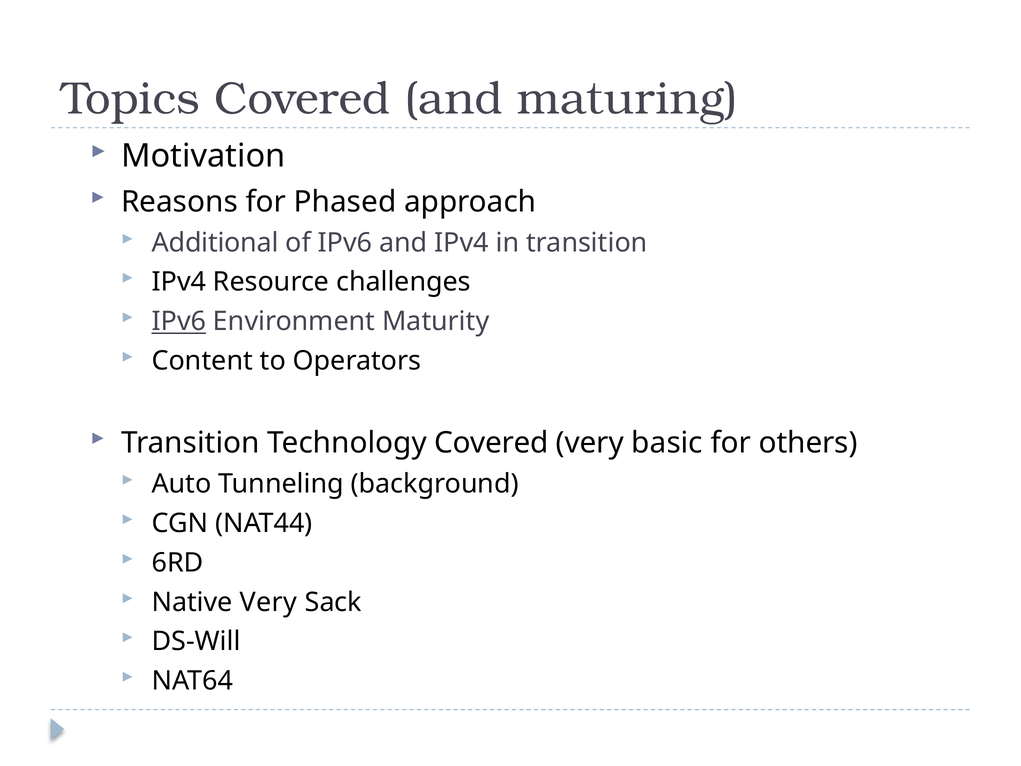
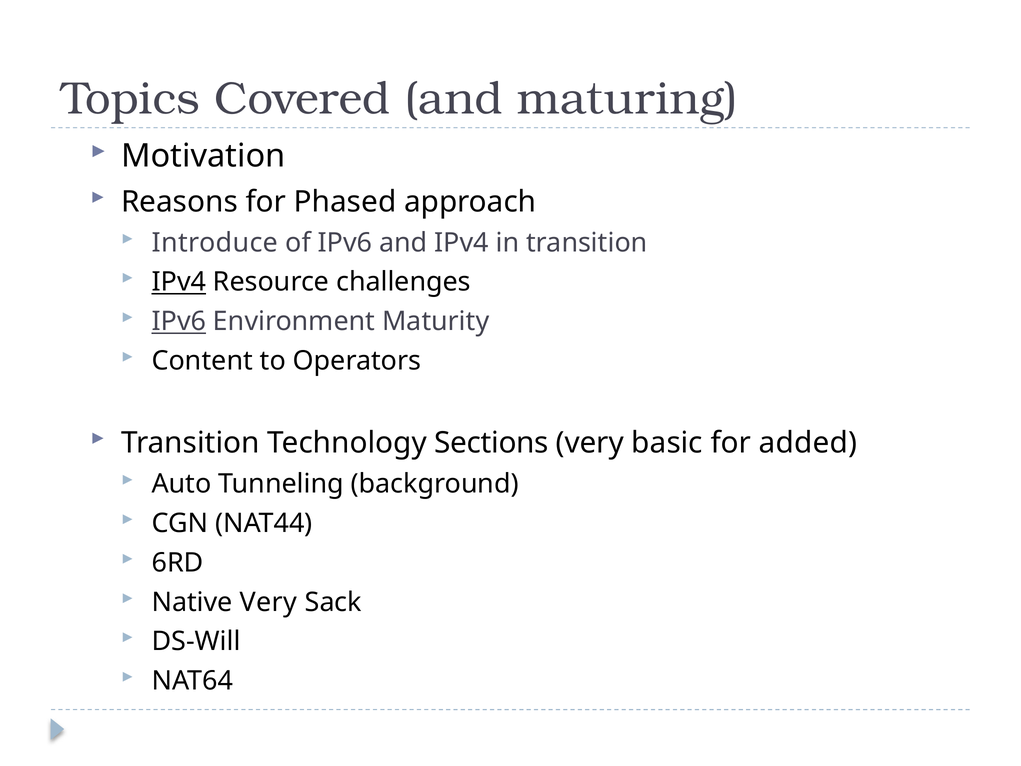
Additional: Additional -> Introduce
IPv4 at (179, 282) underline: none -> present
Technology Covered: Covered -> Sections
others: others -> added
